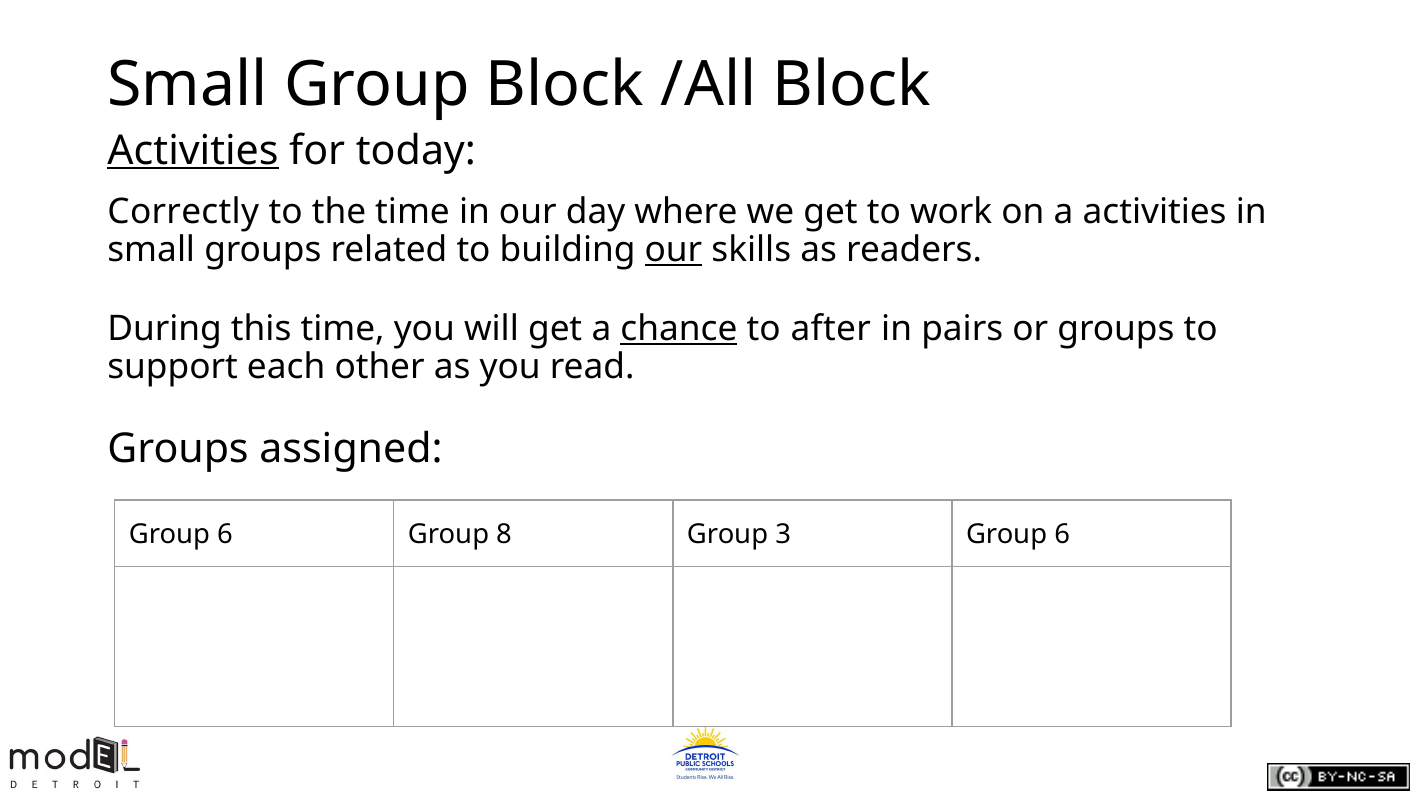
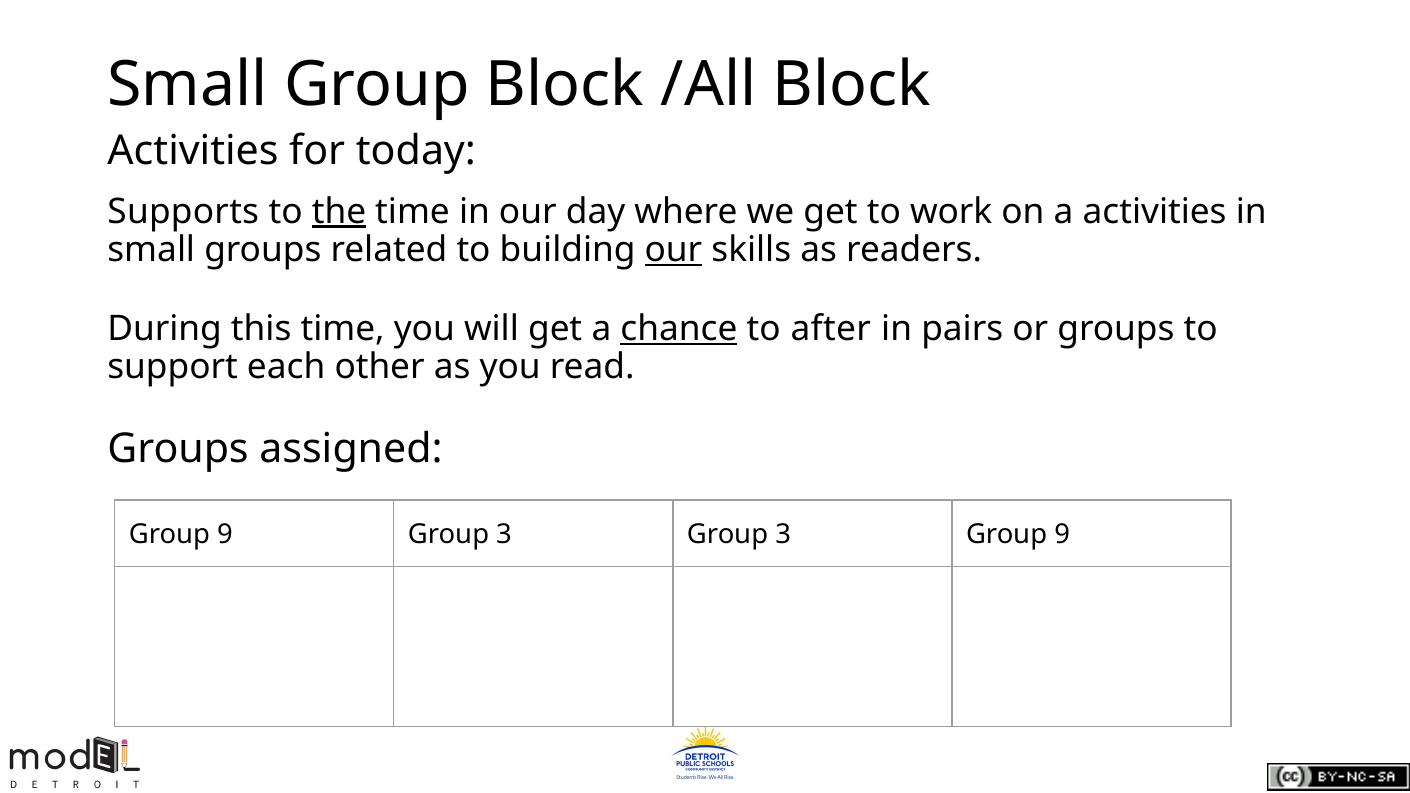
Activities at (193, 151) underline: present -> none
Correctly: Correctly -> Supports
the underline: none -> present
6 at (225, 534): 6 -> 9
8 at (504, 534): 8 -> 3
3 Group 6: 6 -> 9
